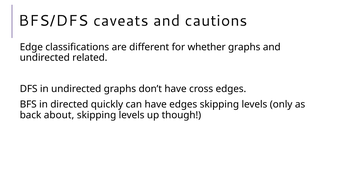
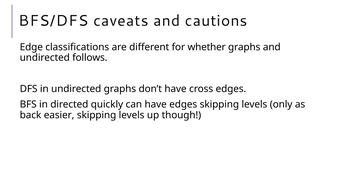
related: related -> follows
about: about -> easier
